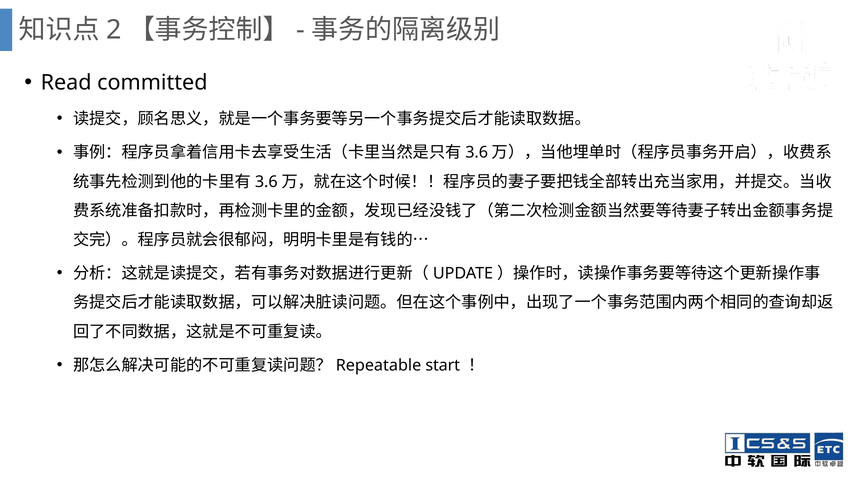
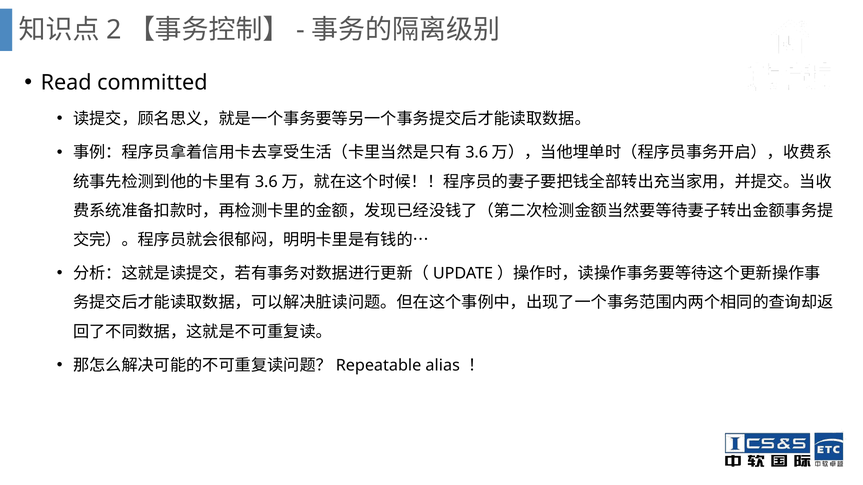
start: start -> alias
